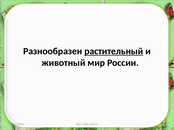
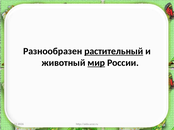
мир underline: none -> present
